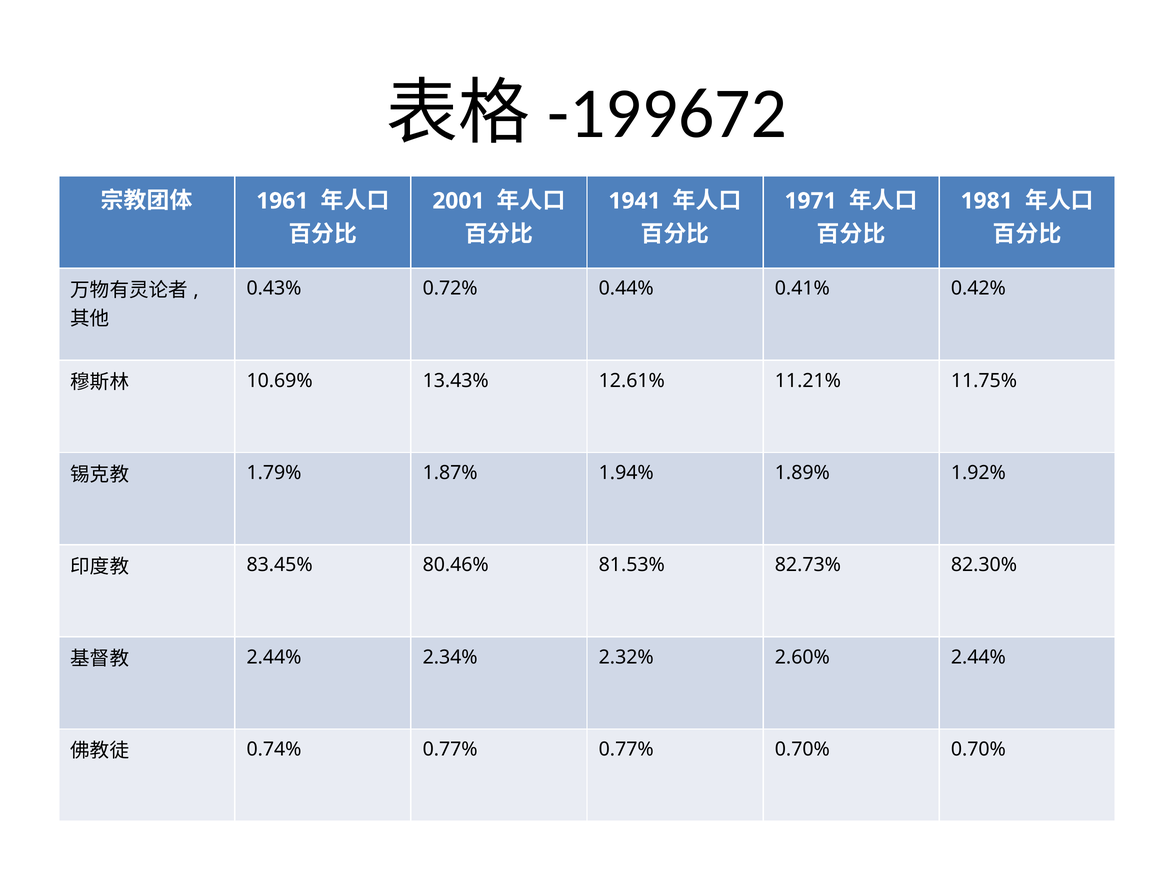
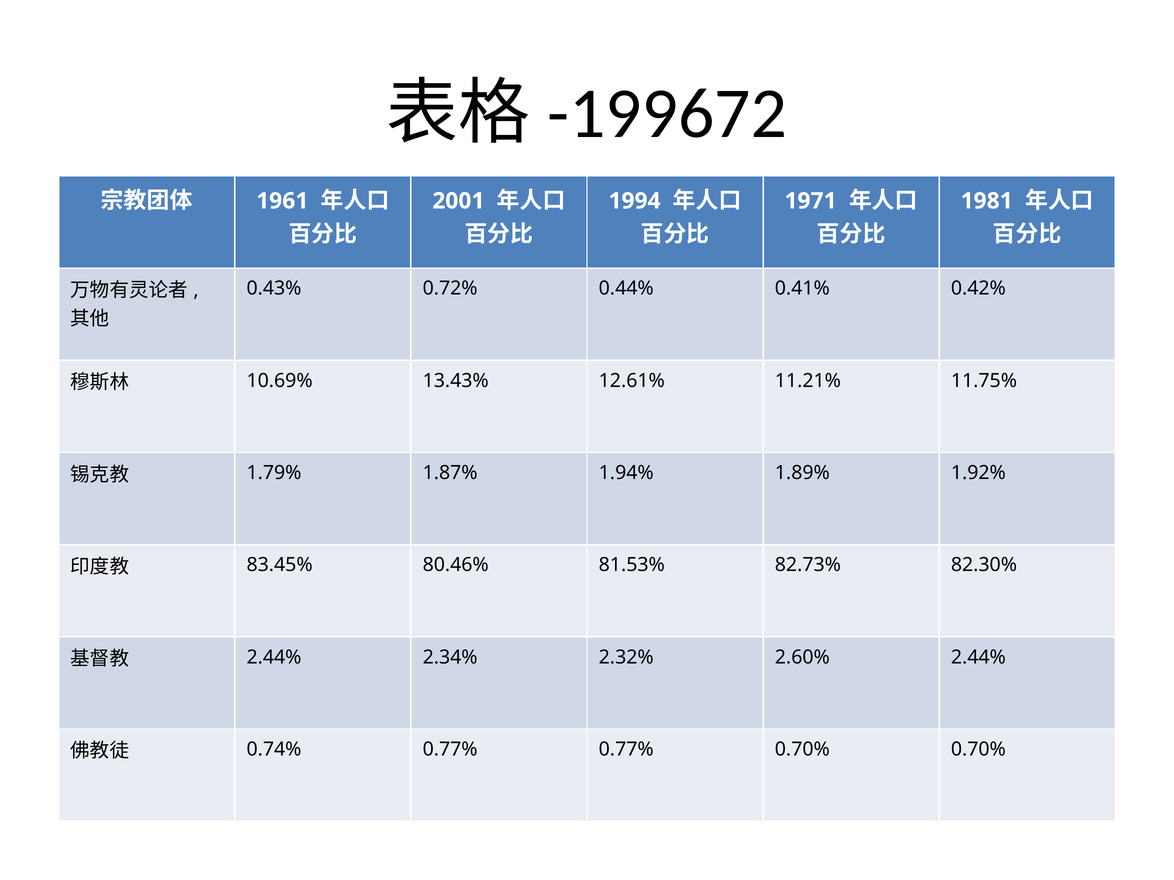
1941: 1941 -> 1994
